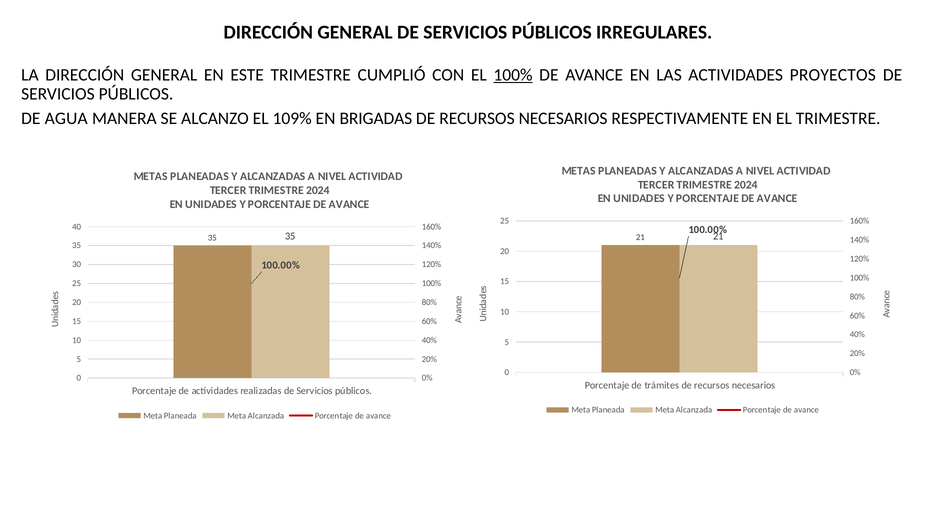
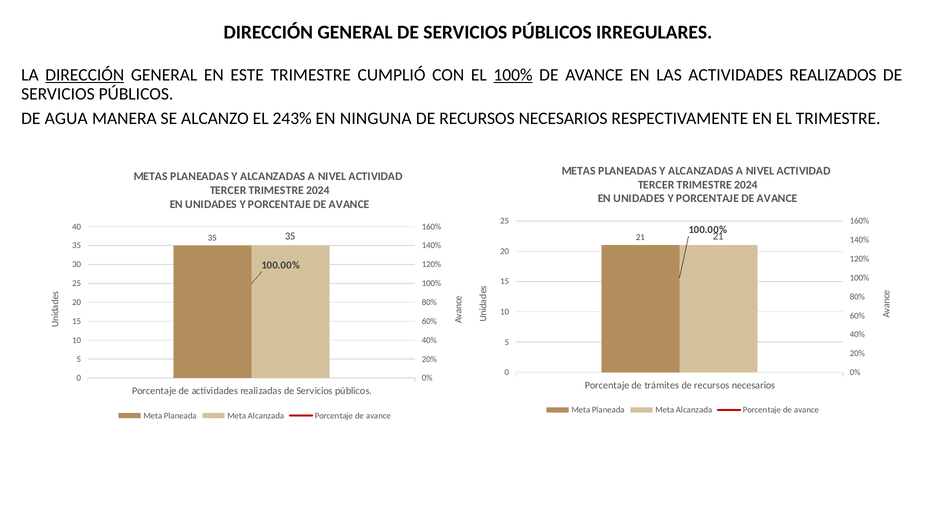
DIRECCIÓN at (85, 75) underline: none -> present
PROYECTOS: PROYECTOS -> REALIZADOS
109%: 109% -> 243%
BRIGADAS: BRIGADAS -> NINGUNA
